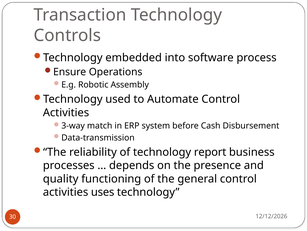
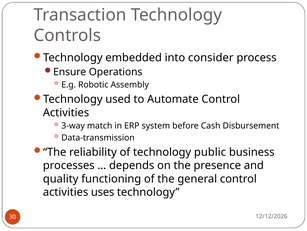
software: software -> consider
report: report -> public
